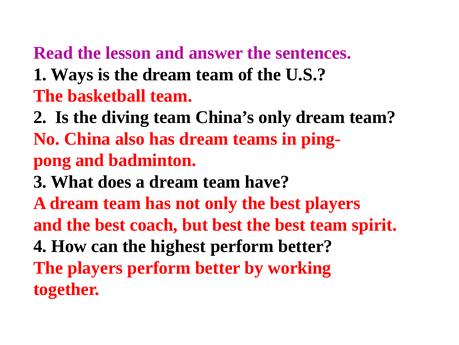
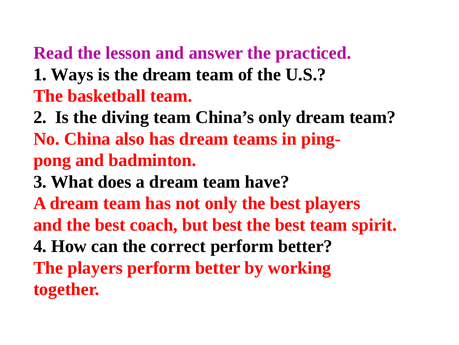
sentences: sentences -> practiced
highest: highest -> correct
